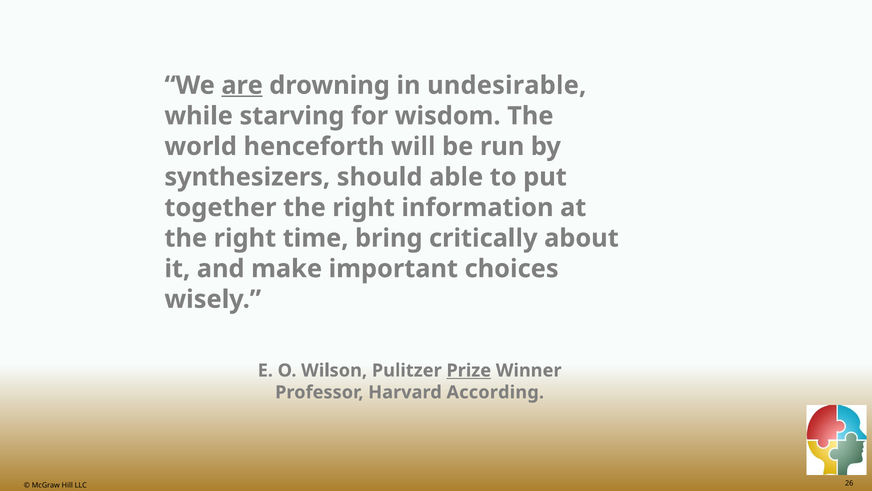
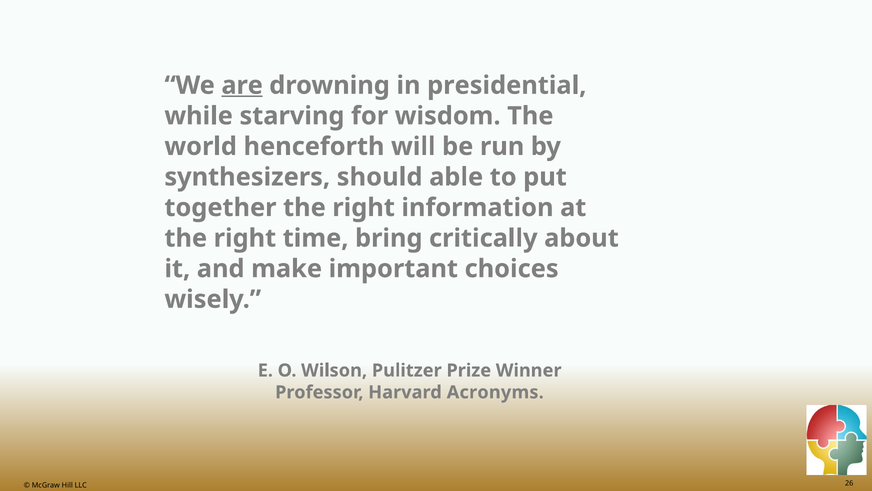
undesirable: undesirable -> presidential
Prize underline: present -> none
According: According -> Acronyms
